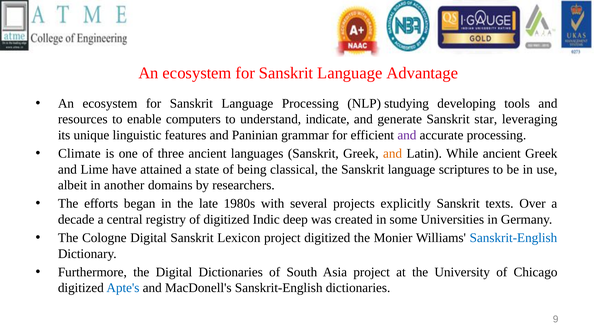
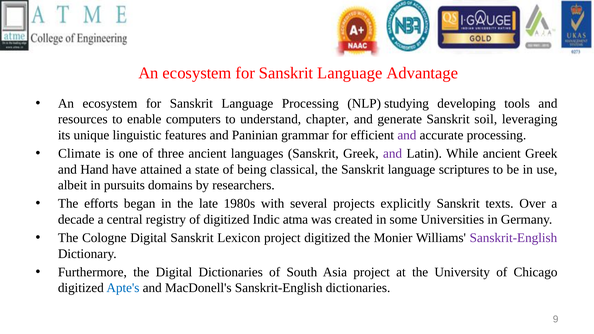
indicate: indicate -> chapter
star: star -> soil
and at (393, 154) colour: orange -> purple
Lime: Lime -> Hand
another: another -> pursuits
deep: deep -> atma
Sanskrit-English at (513, 238) colour: blue -> purple
